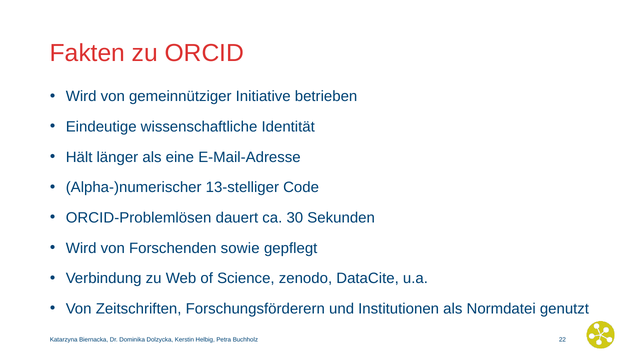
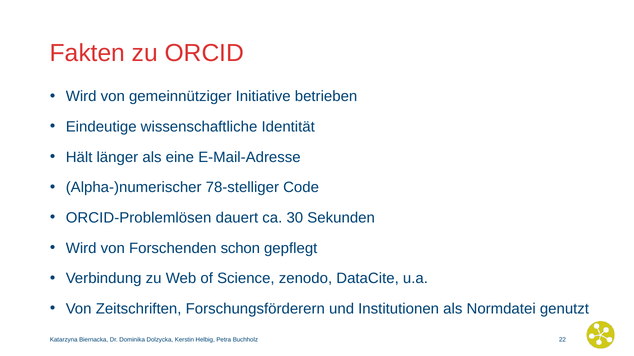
13-stelliger: 13-stelliger -> 78-stelliger
sowie: sowie -> schon
